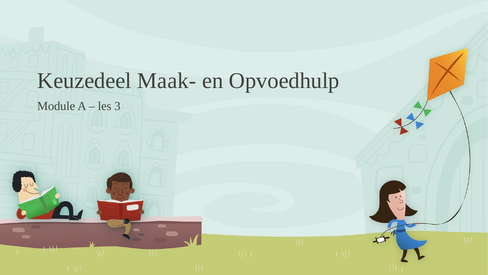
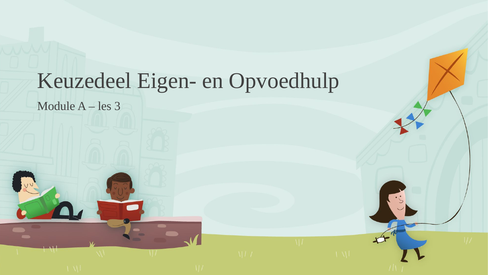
Maak-: Maak- -> Eigen-
